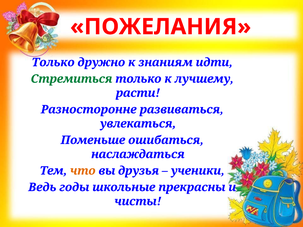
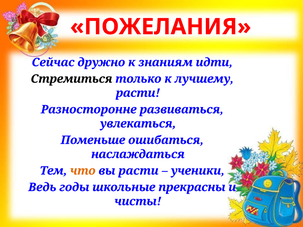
Только at (53, 62): Только -> Сейчас
Стремиться colour: green -> black
вы друзья: друзья -> расти
